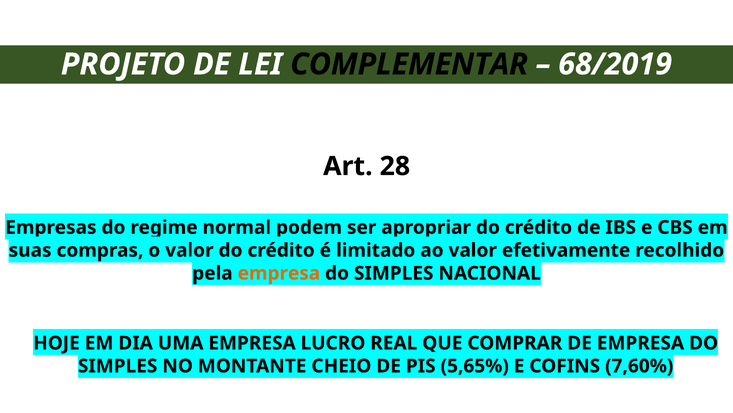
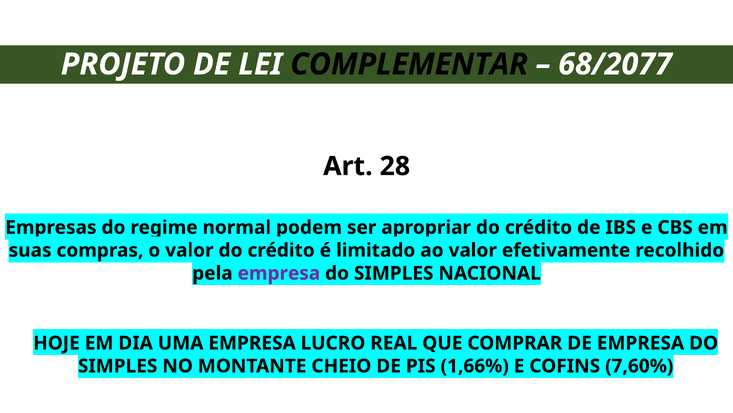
68/2019: 68/2019 -> 68/2077
empresa at (279, 273) colour: orange -> purple
5,65%: 5,65% -> 1,66%
